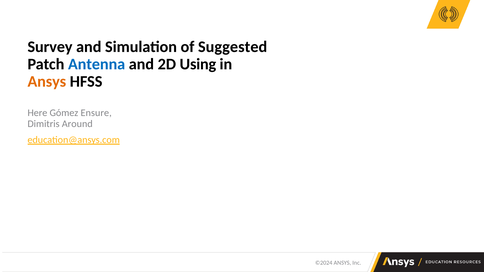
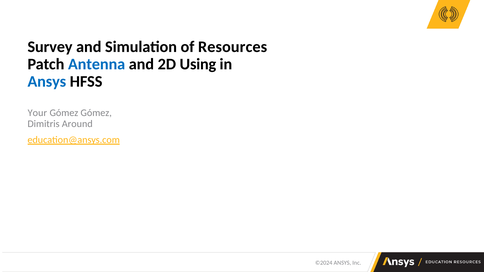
Suggested: Suggested -> Resources
Ansys at (47, 82) colour: orange -> blue
Here: Here -> Your
Gómez Ensure: Ensure -> Gómez
